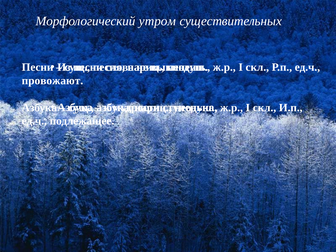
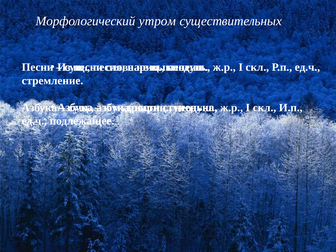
провожают: провожают -> стремление
